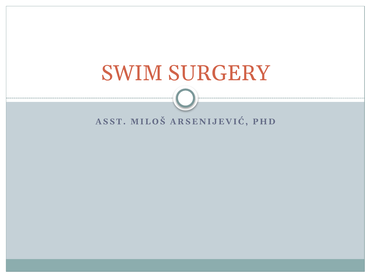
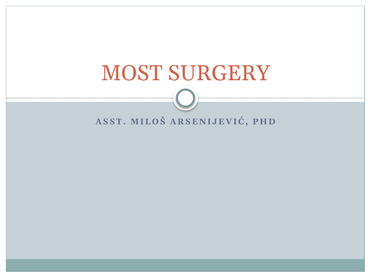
SWIM: SWIM -> MOST
